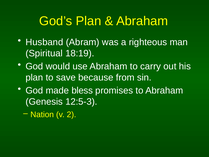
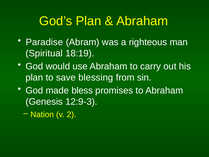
Husband: Husband -> Paradise
because: because -> blessing
12:5-3: 12:5-3 -> 12:9-3
